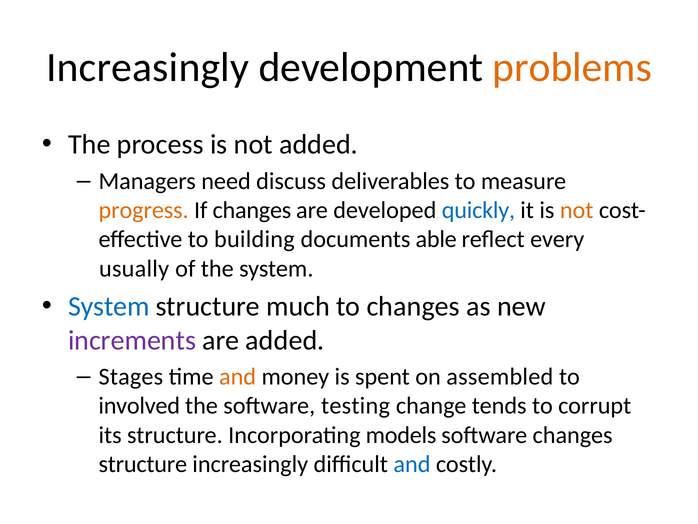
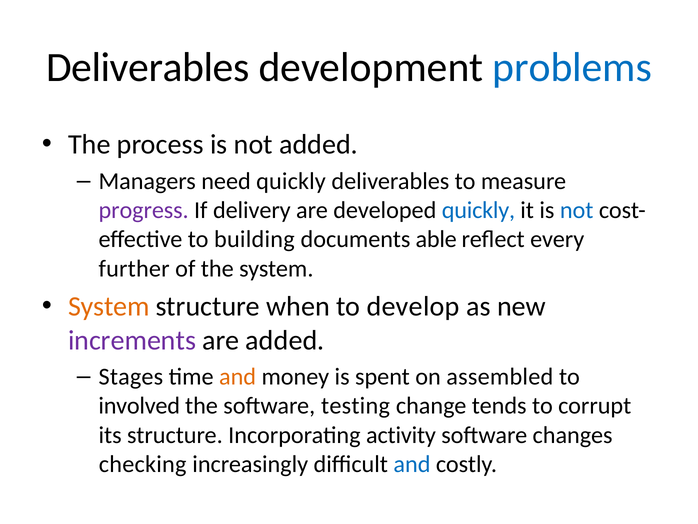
Increasingly at (148, 68): Increasingly -> Deliverables
problems colour: orange -> blue
need discuss: discuss -> quickly
progress colour: orange -> purple
If changes: changes -> delivery
not at (577, 210) colour: orange -> blue
usually: usually -> further
System at (109, 306) colour: blue -> orange
much: much -> when
to changes: changes -> develop
models: models -> activity
structure at (143, 464): structure -> checking
